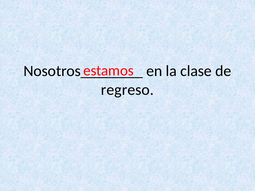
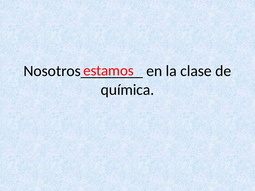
regreso: regreso -> química
